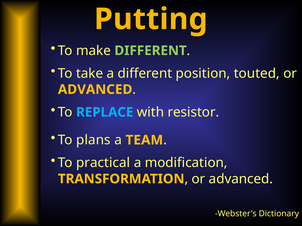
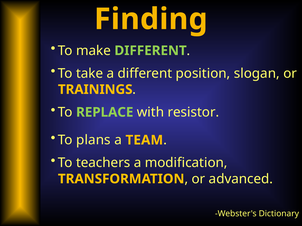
Putting: Putting -> Finding
touted: touted -> slogan
ADVANCED at (95, 90): ADVANCED -> TRAININGS
REPLACE colour: light blue -> light green
practical: practical -> teachers
